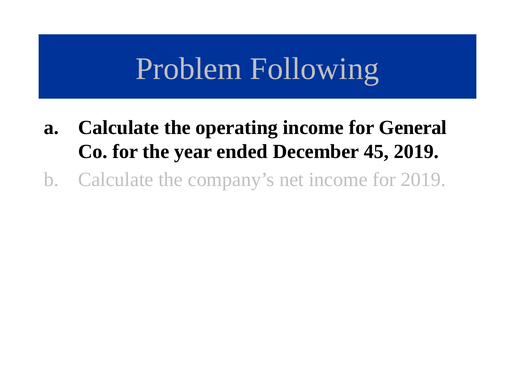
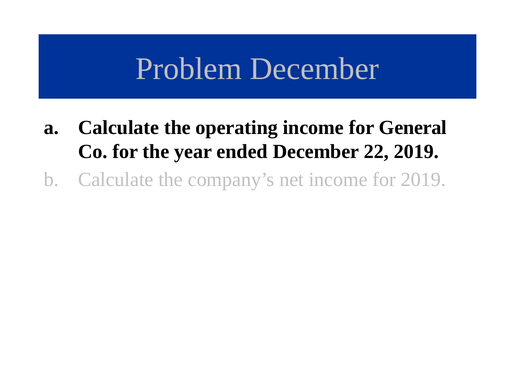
Problem Following: Following -> December
45: 45 -> 22
